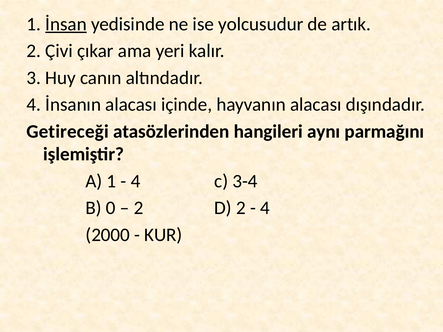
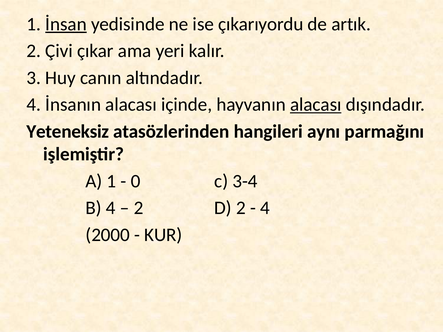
yolcusudur: yolcusudur -> çıkarıyordu
alacası at (316, 105) underline: none -> present
Getireceği: Getireceği -> Yeteneksiz
4 at (136, 181): 4 -> 0
B 0: 0 -> 4
